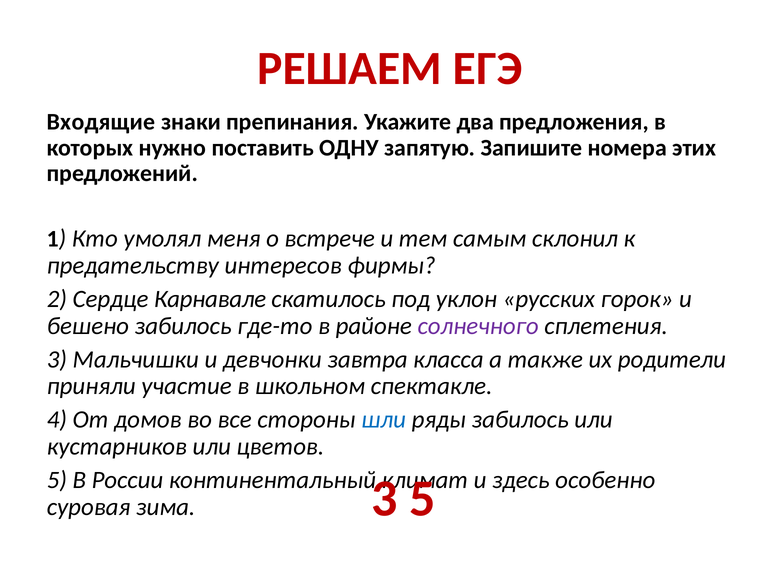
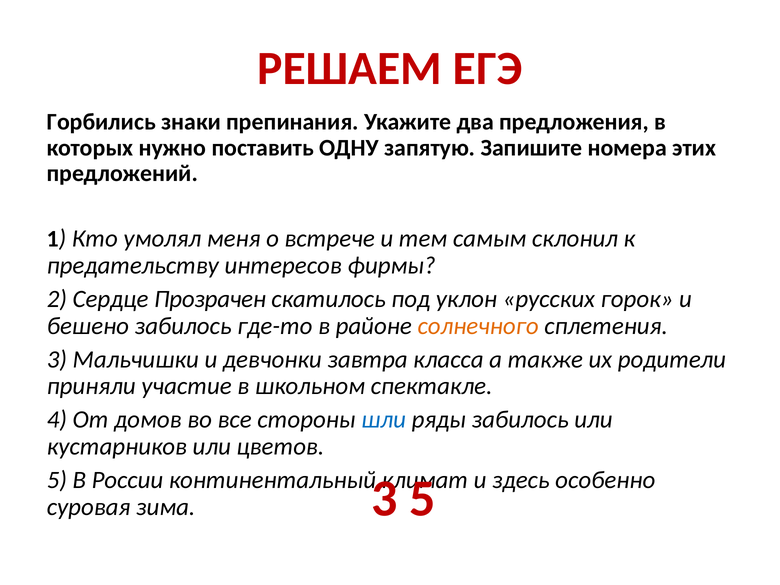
Входящие: Входящие -> Горбились
Карнавале: Карнавале -> Прозрачен
солнечного colour: purple -> orange
